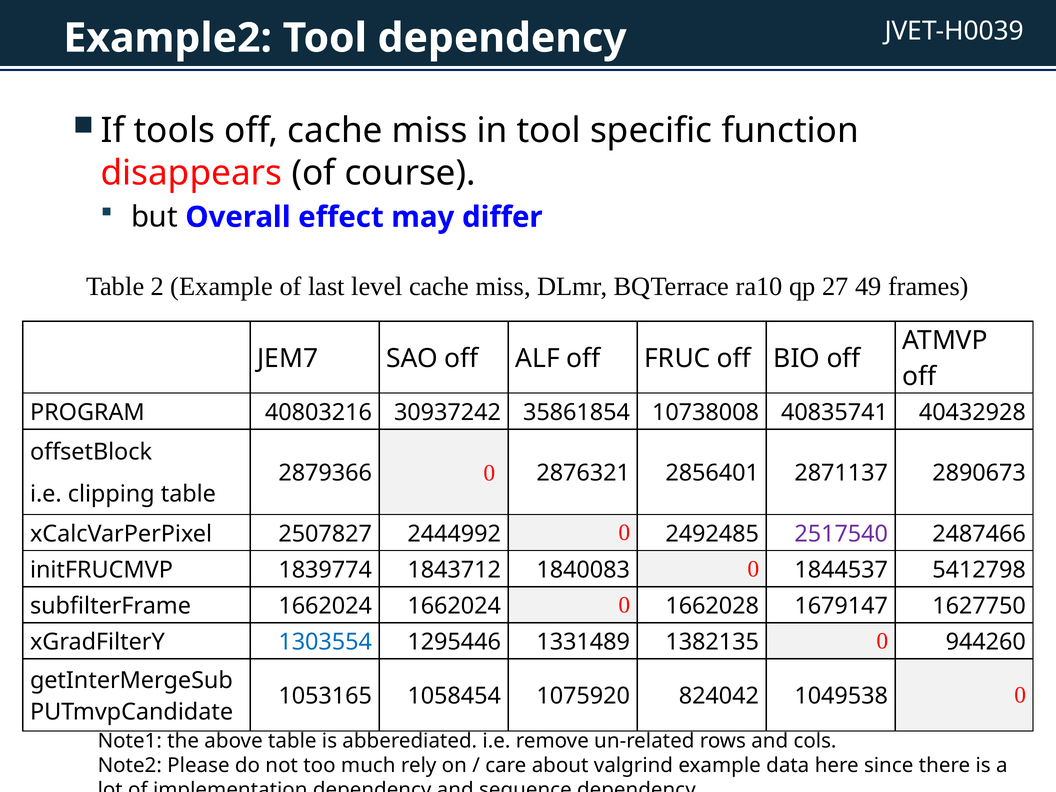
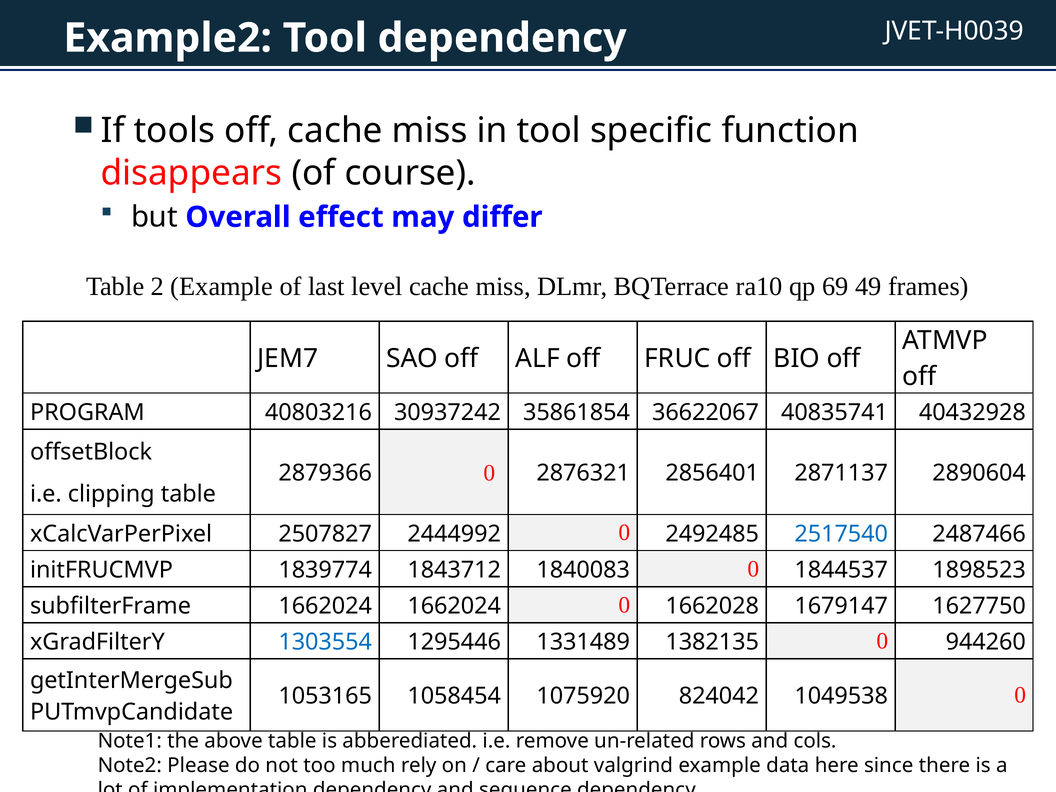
27: 27 -> 69
10738008: 10738008 -> 36622067
2890673: 2890673 -> 2890604
2517540 colour: purple -> blue
5412798: 5412798 -> 1898523
